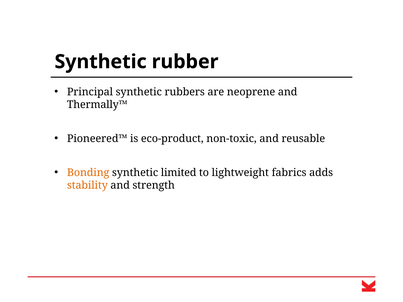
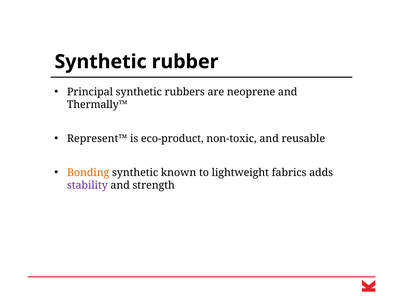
Pioneered™: Pioneered™ -> Represent™
limited: limited -> known
stability colour: orange -> purple
